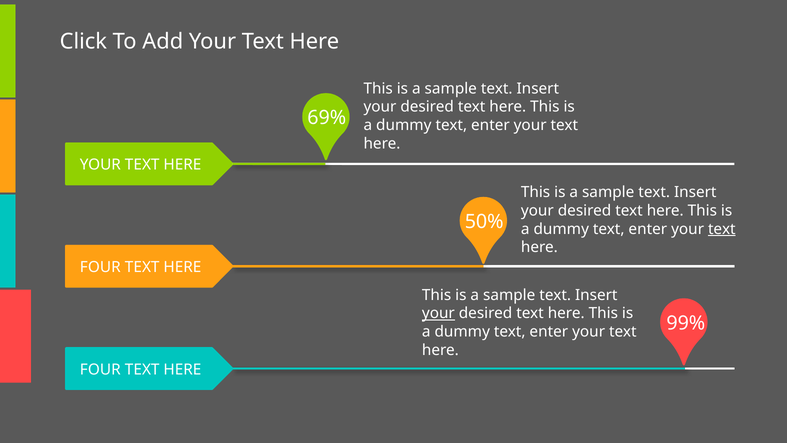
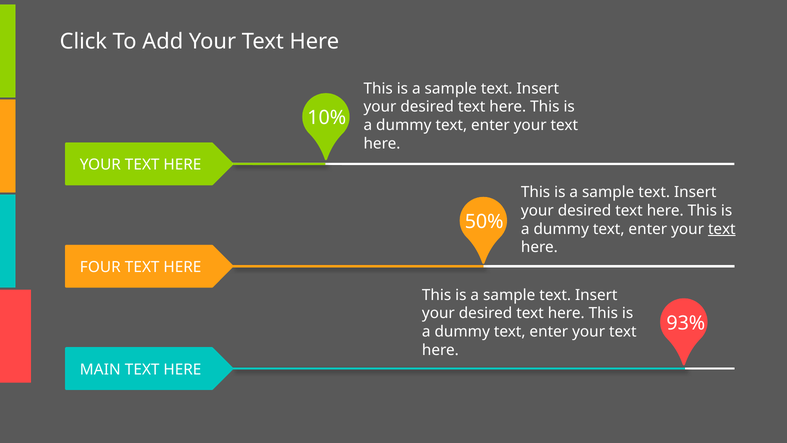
69%: 69% -> 10%
your at (438, 313) underline: present -> none
99%: 99% -> 93%
FOUR at (100, 369): FOUR -> MAIN
